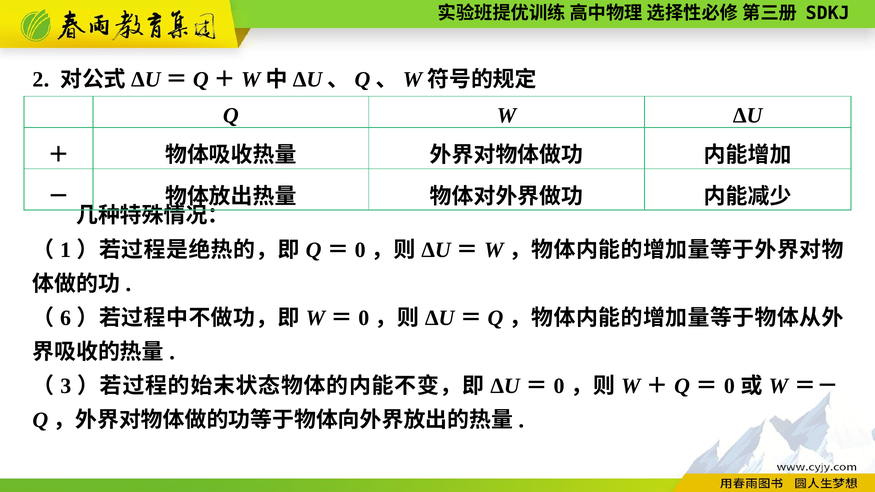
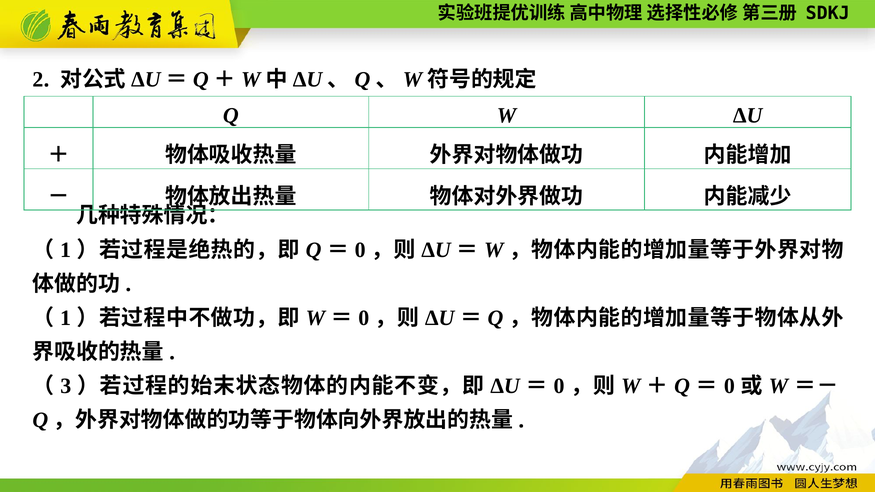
6 at (66, 318): 6 -> 1
